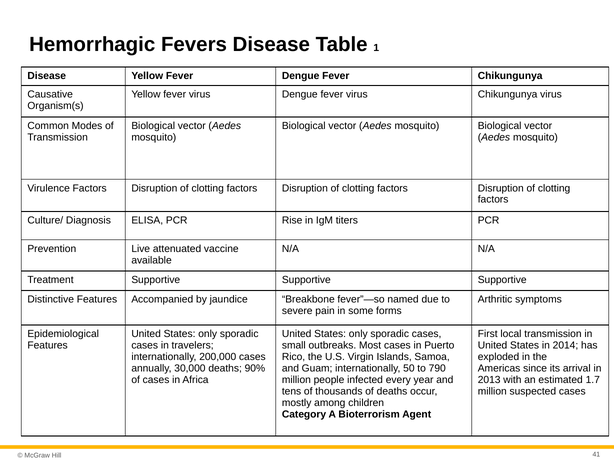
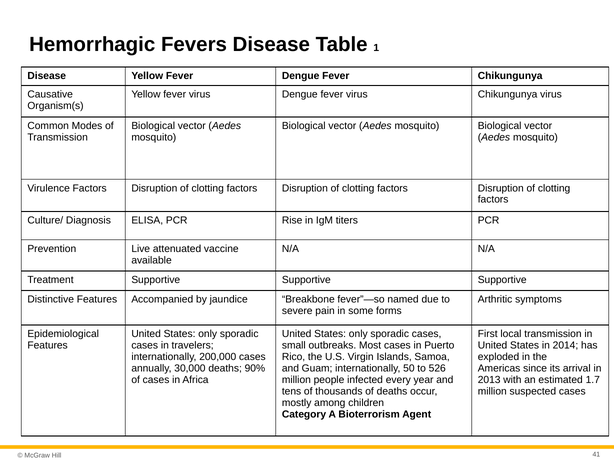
790: 790 -> 526
